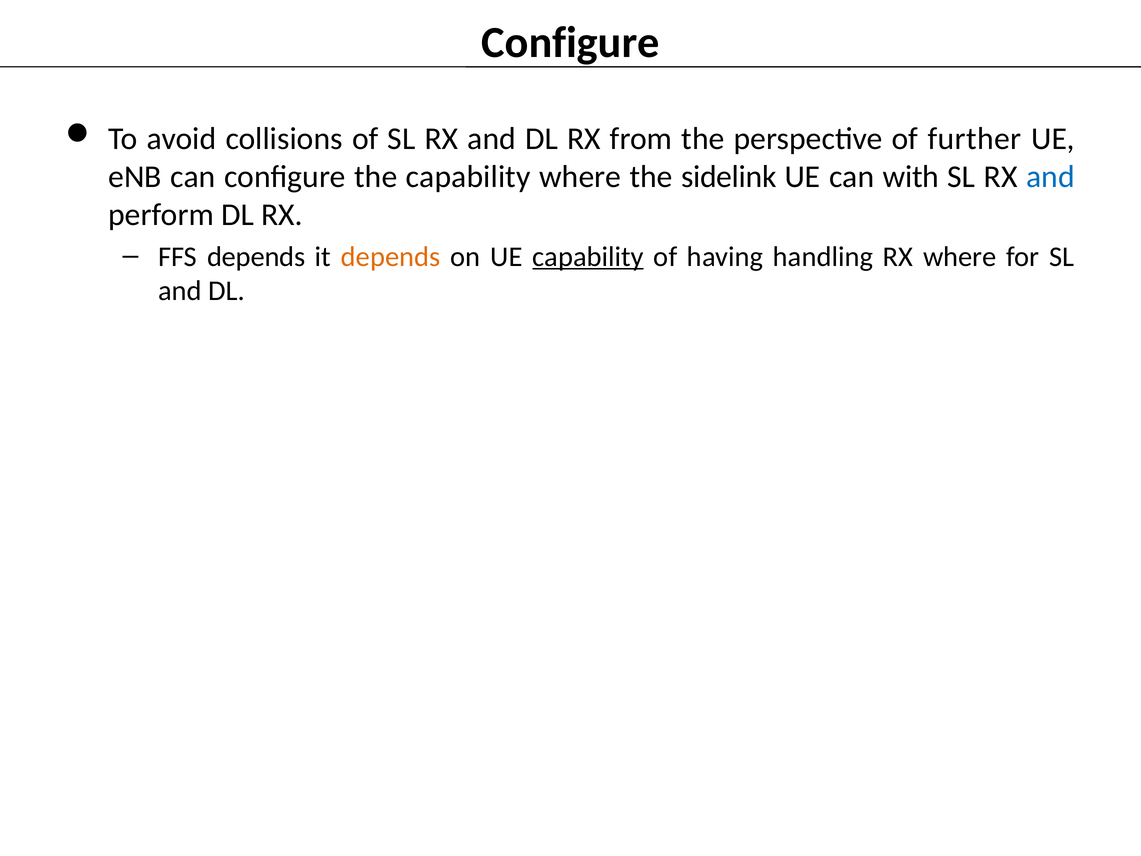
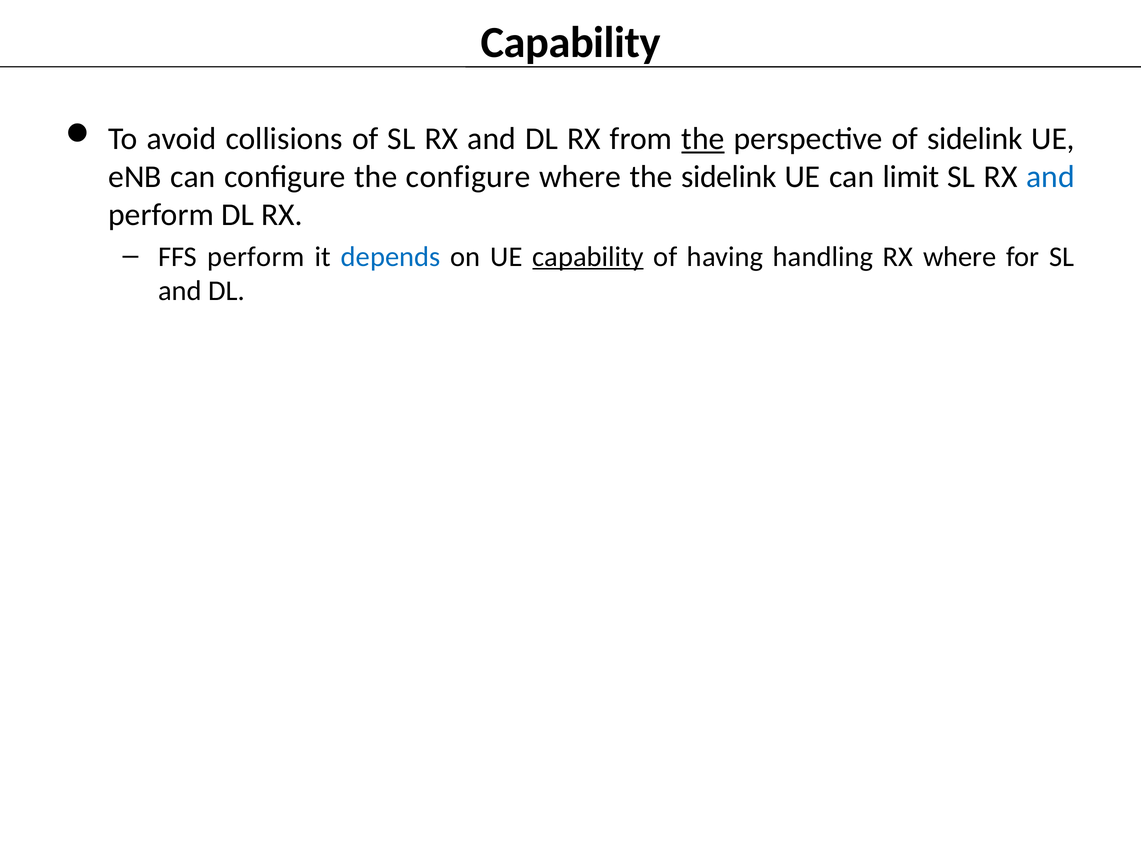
Configure at (570, 42): Configure -> Capability
the at (703, 139) underline: none -> present
of further: further -> sidelink
the capability: capability -> configure
with: with -> limit
FFS depends: depends -> perform
depends at (391, 257) colour: orange -> blue
